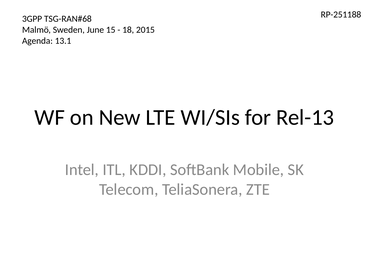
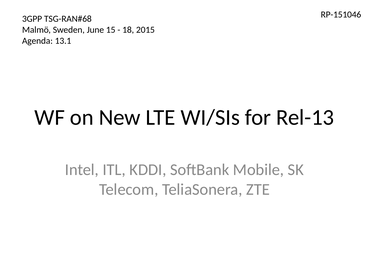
RP-251188: RP-251188 -> RP-151046
